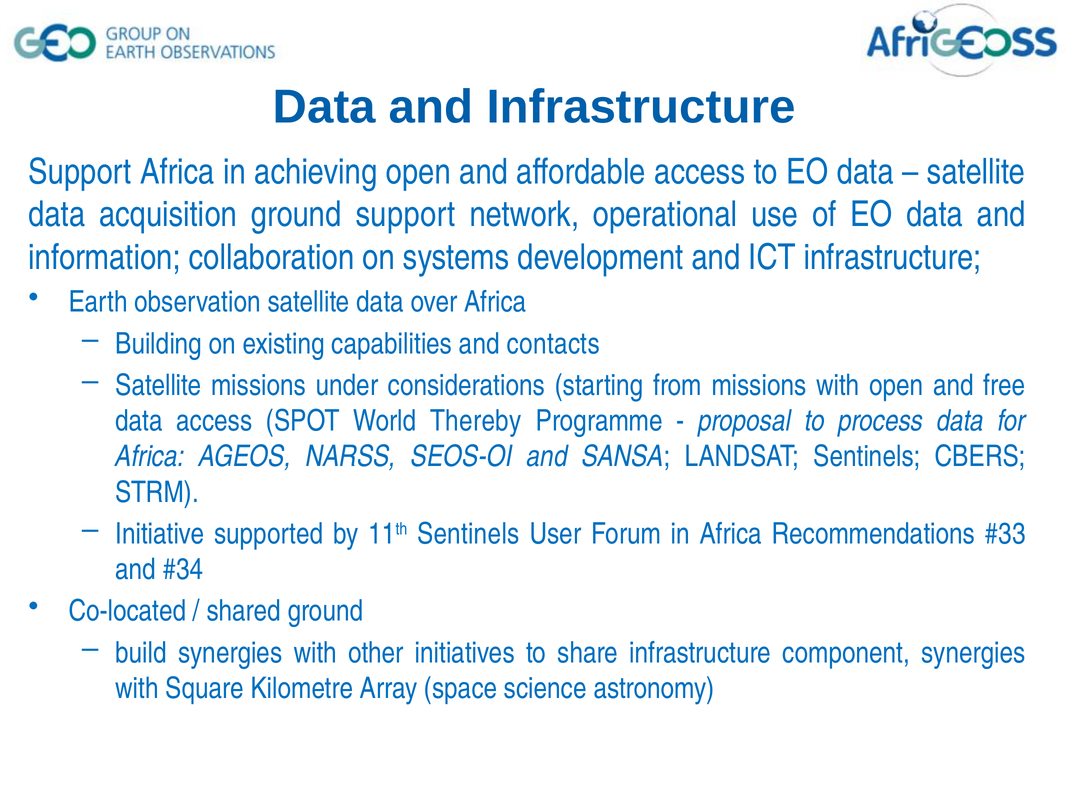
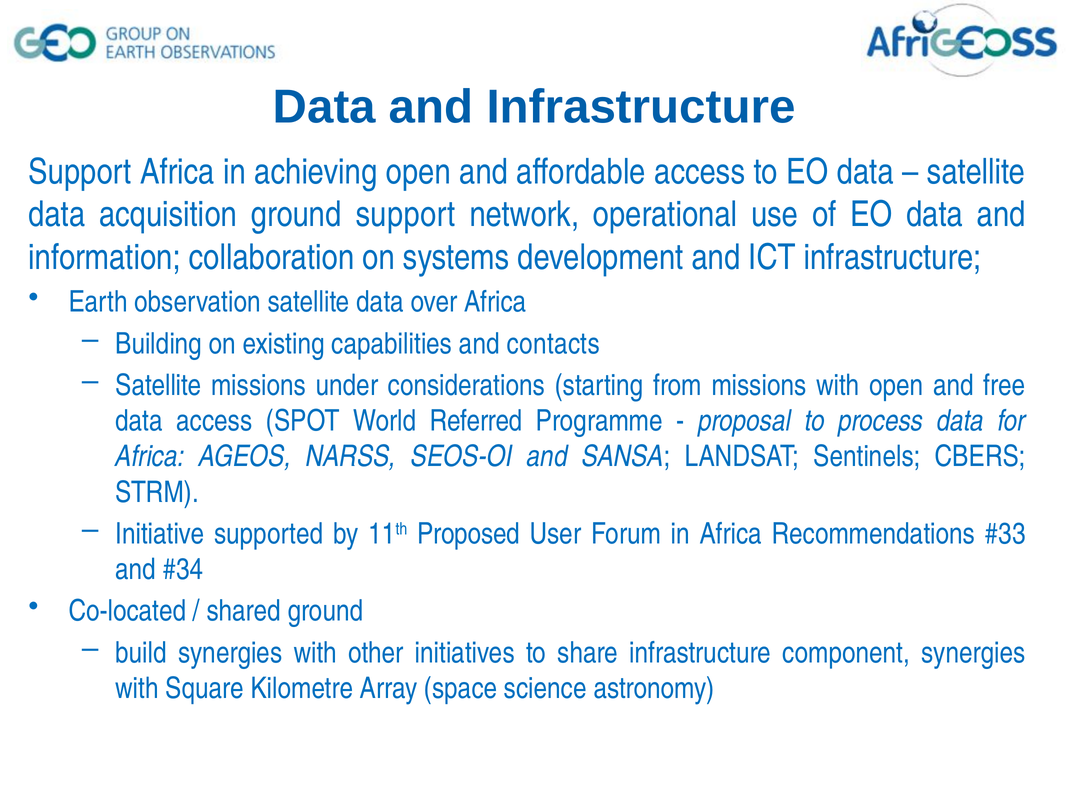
Thereby: Thereby -> Referred
11th Sentinels: Sentinels -> Proposed
